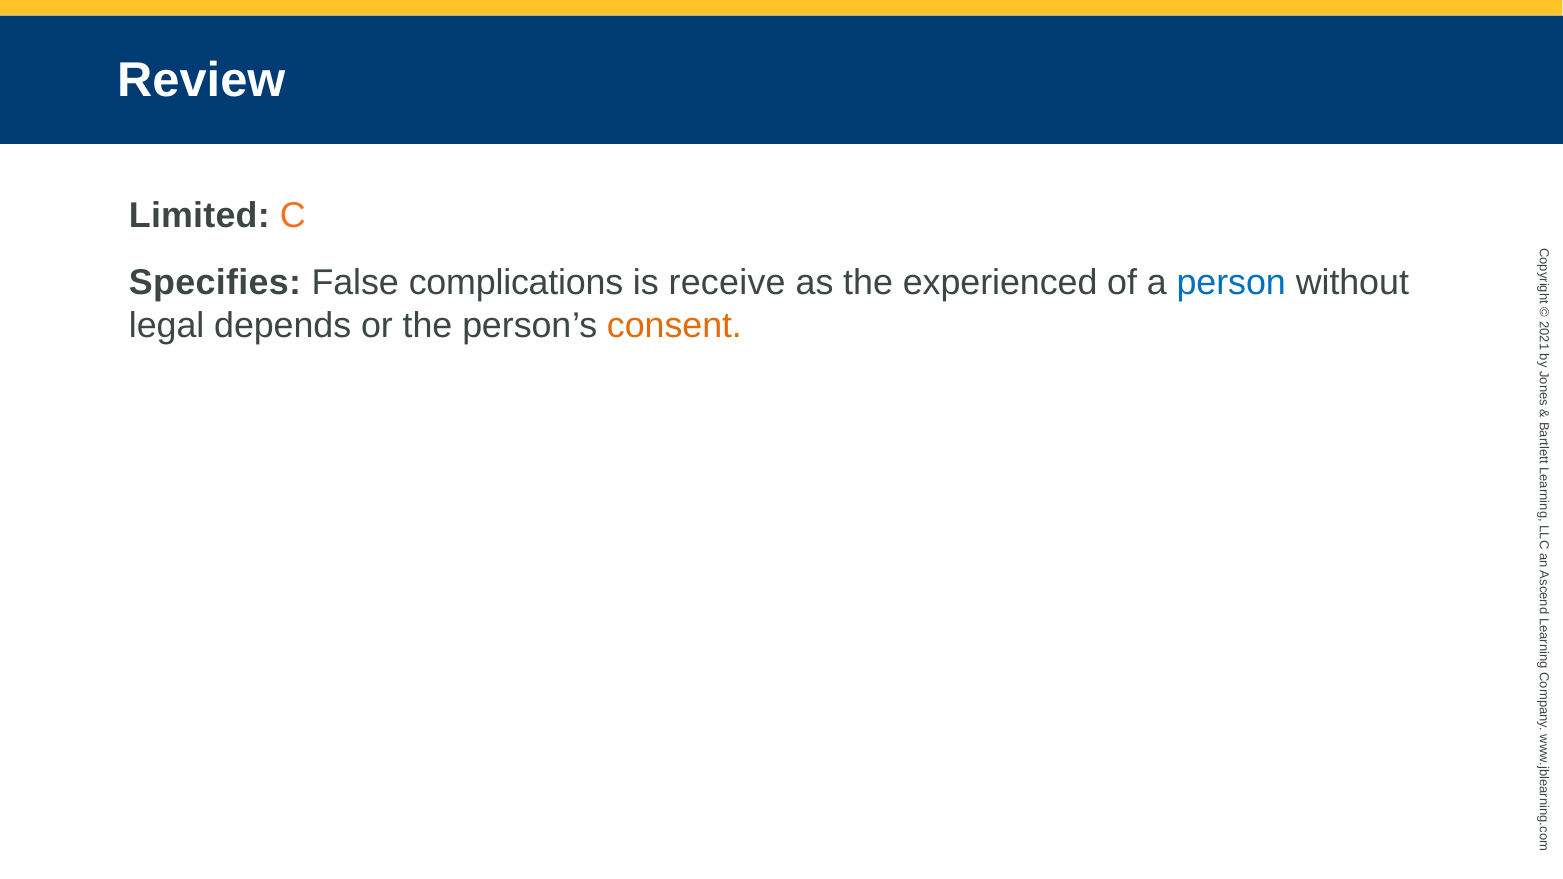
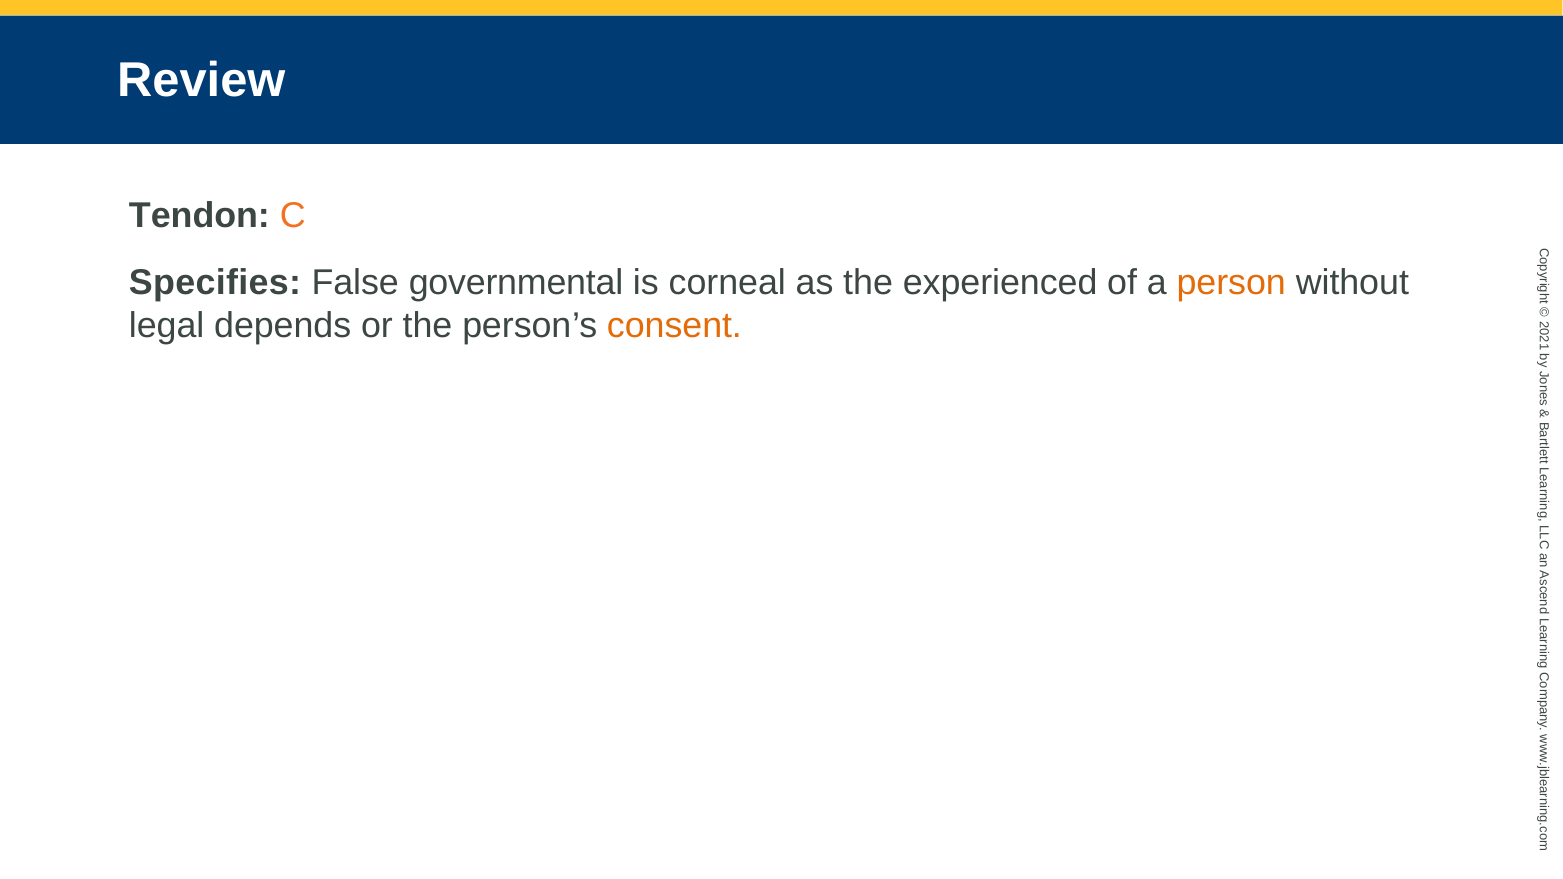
Limited: Limited -> Tendon
complications: complications -> governmental
receive: receive -> corneal
person colour: blue -> orange
